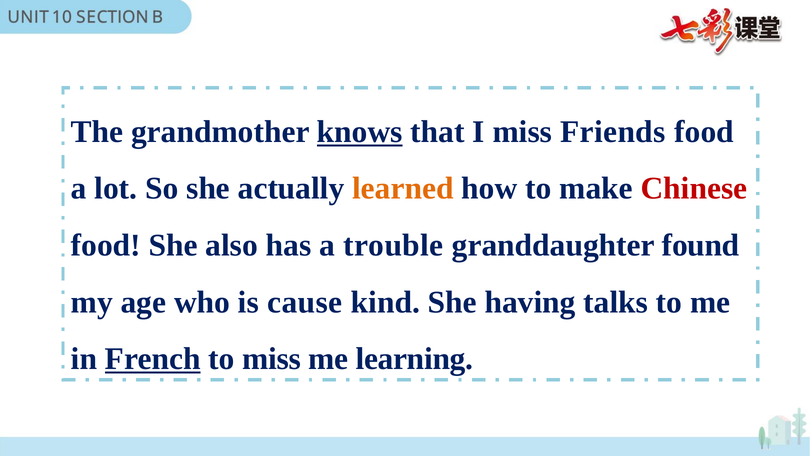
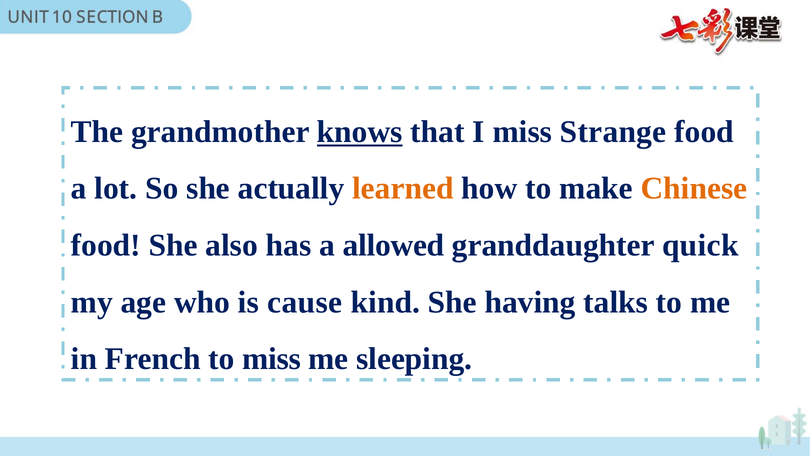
Friends: Friends -> Strange
Chinese colour: red -> orange
trouble: trouble -> allowed
found: found -> quick
French underline: present -> none
learning: learning -> sleeping
